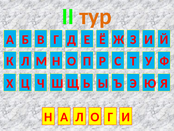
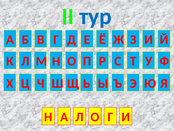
тур colour: orange -> blue
